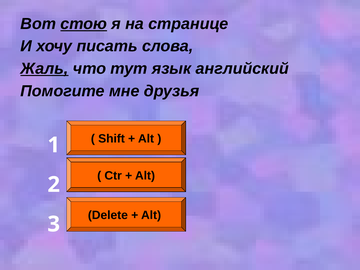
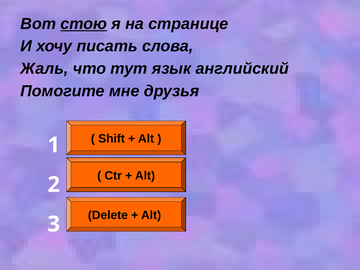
Жаль underline: present -> none
